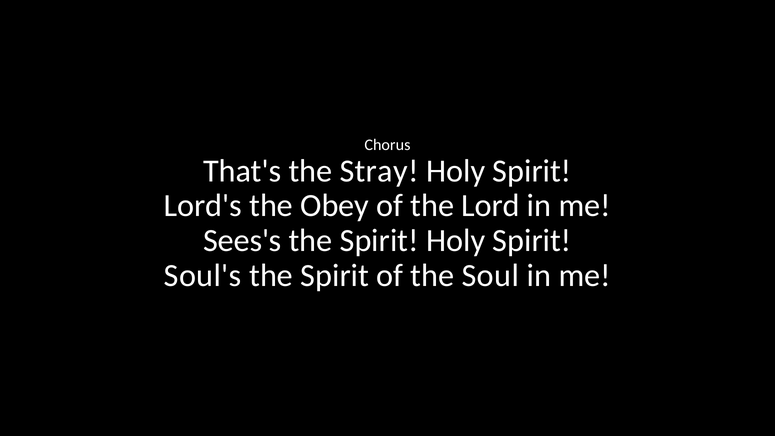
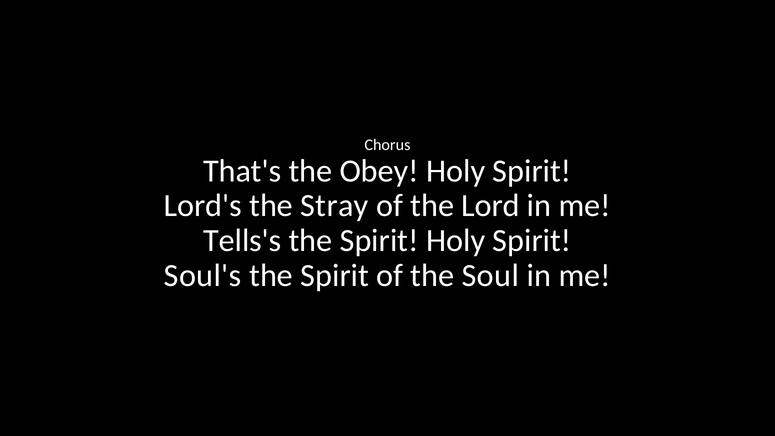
Stray: Stray -> Obey
Obey: Obey -> Stray
Sees's: Sees's -> Tells's
